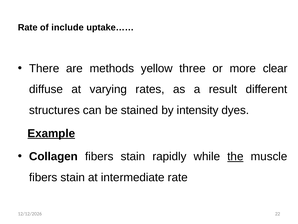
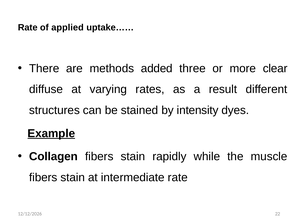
include: include -> applied
yellow: yellow -> added
the underline: present -> none
